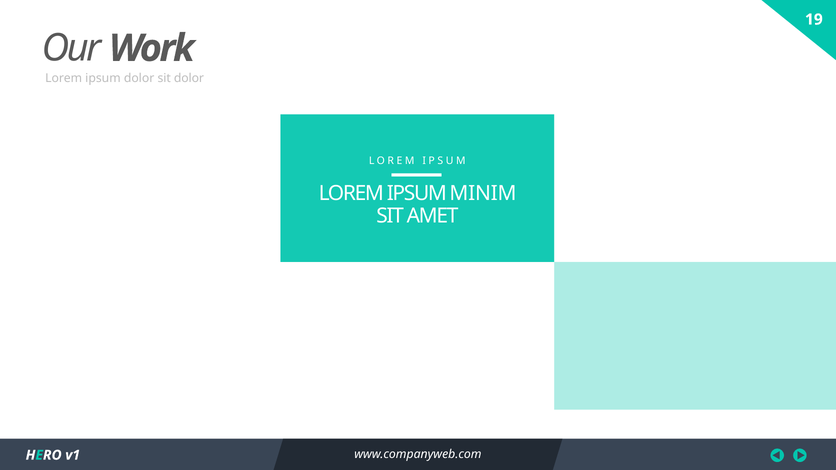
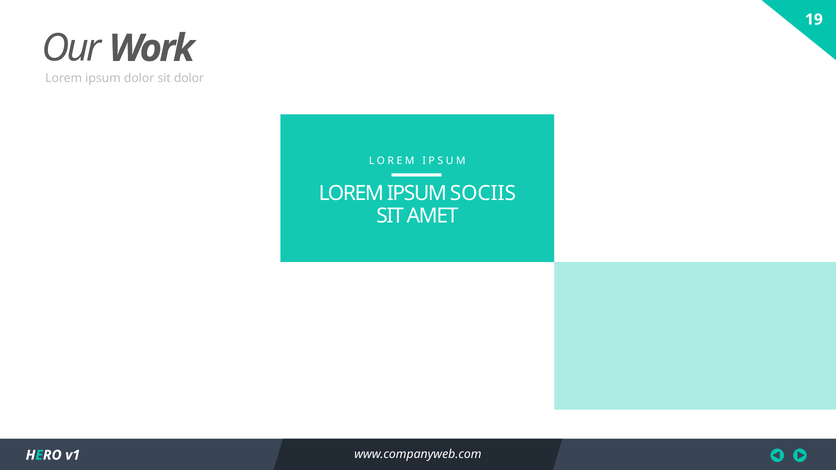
MINIM: MINIM -> SOCIIS
